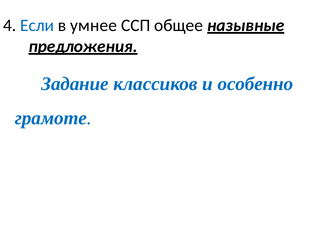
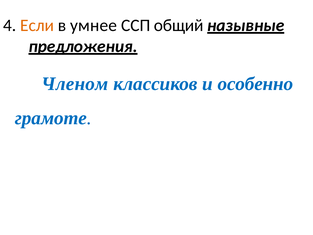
Если colour: blue -> orange
общее: общее -> общий
Задание: Задание -> Членом
